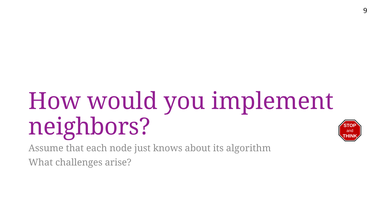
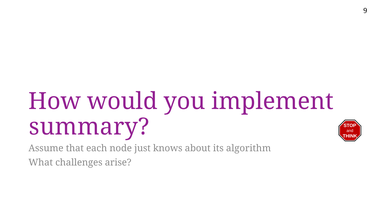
neighbors: neighbors -> summary
